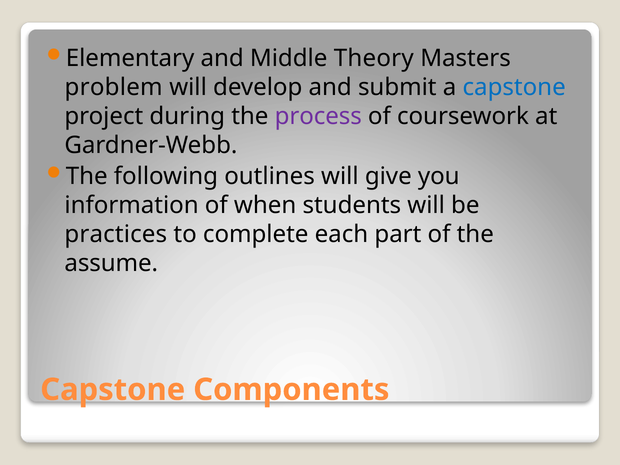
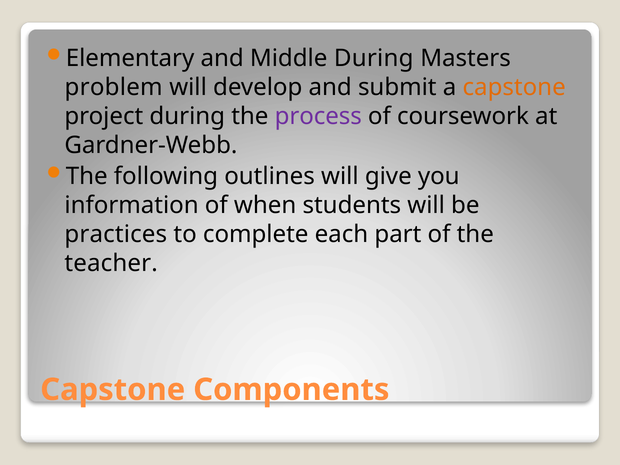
Middle Theory: Theory -> During
capstone at (514, 87) colour: blue -> orange
assume: assume -> teacher
